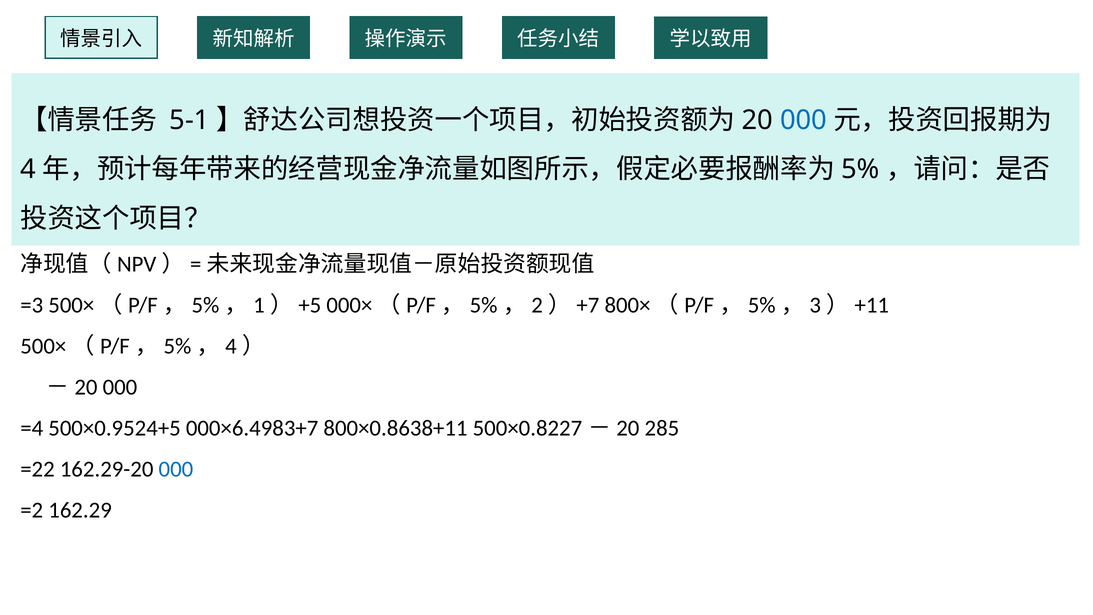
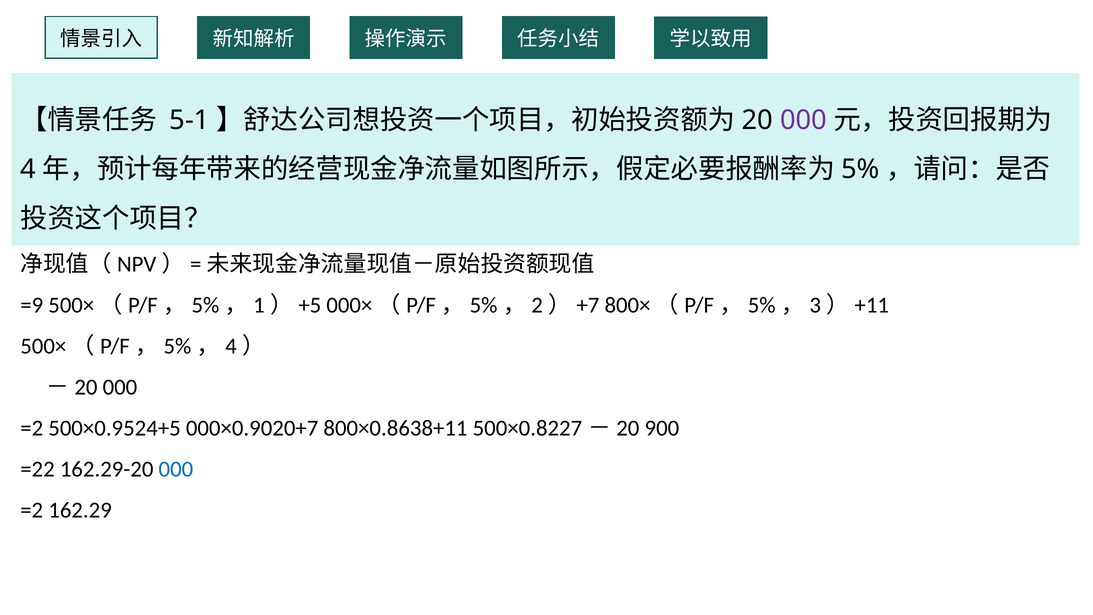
000 at (803, 120) colour: blue -> purple
=3: =3 -> =9
=4 at (32, 428): =4 -> =2
000×6.4983+7: 000×6.4983+7 -> 000×0.9020+7
285: 285 -> 900
